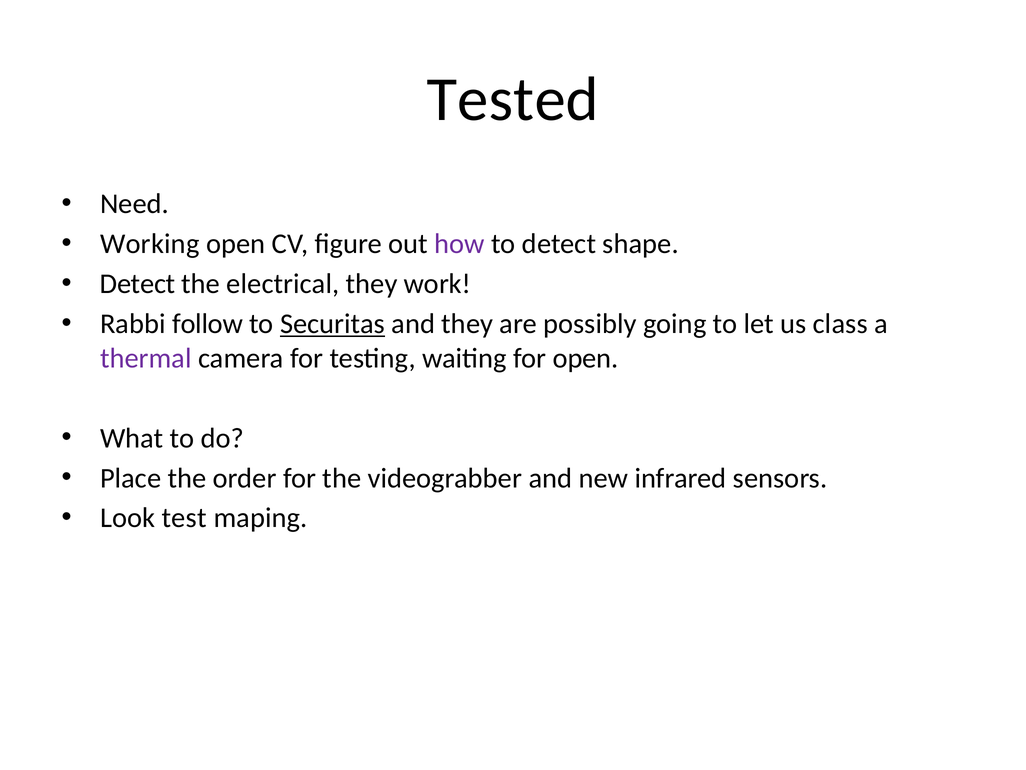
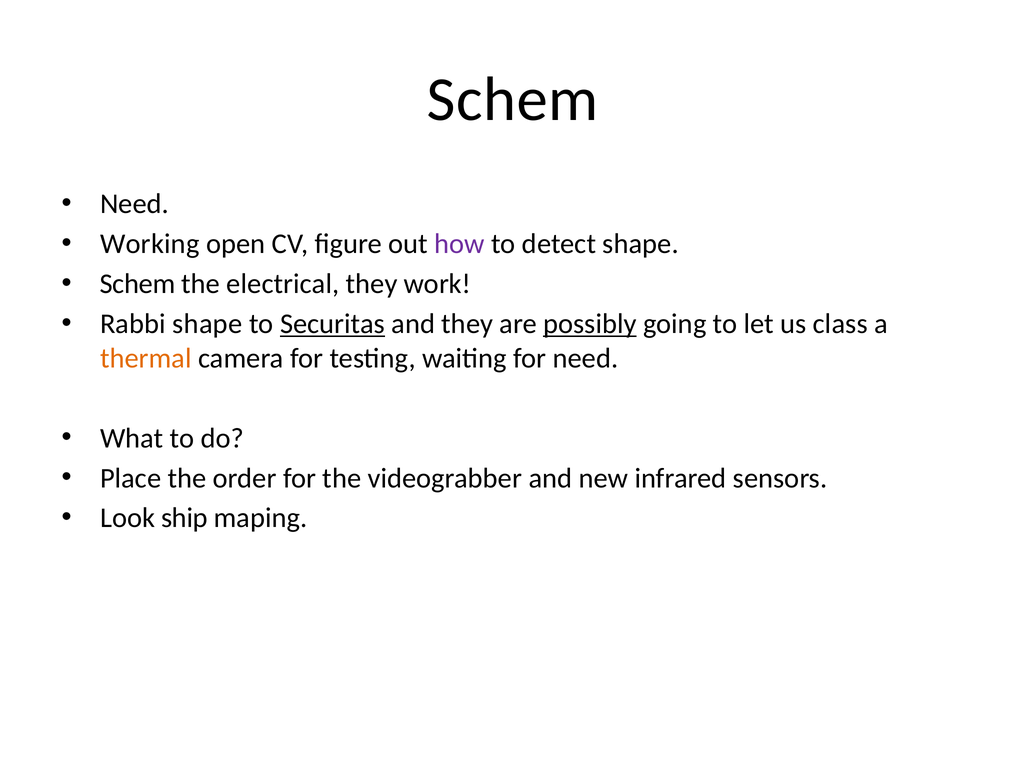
Tested at (513, 99): Tested -> Schem
Detect at (138, 284): Detect -> Schem
Rabbi follow: follow -> shape
possibly underline: none -> present
thermal colour: purple -> orange
for open: open -> need
test: test -> ship
